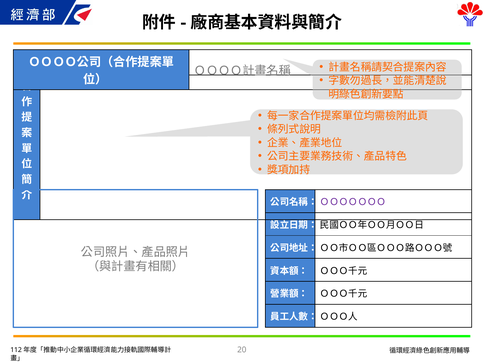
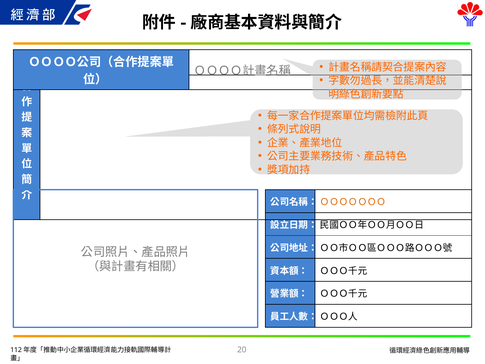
ＯＯＯＯＯＯＯ colour: purple -> orange
